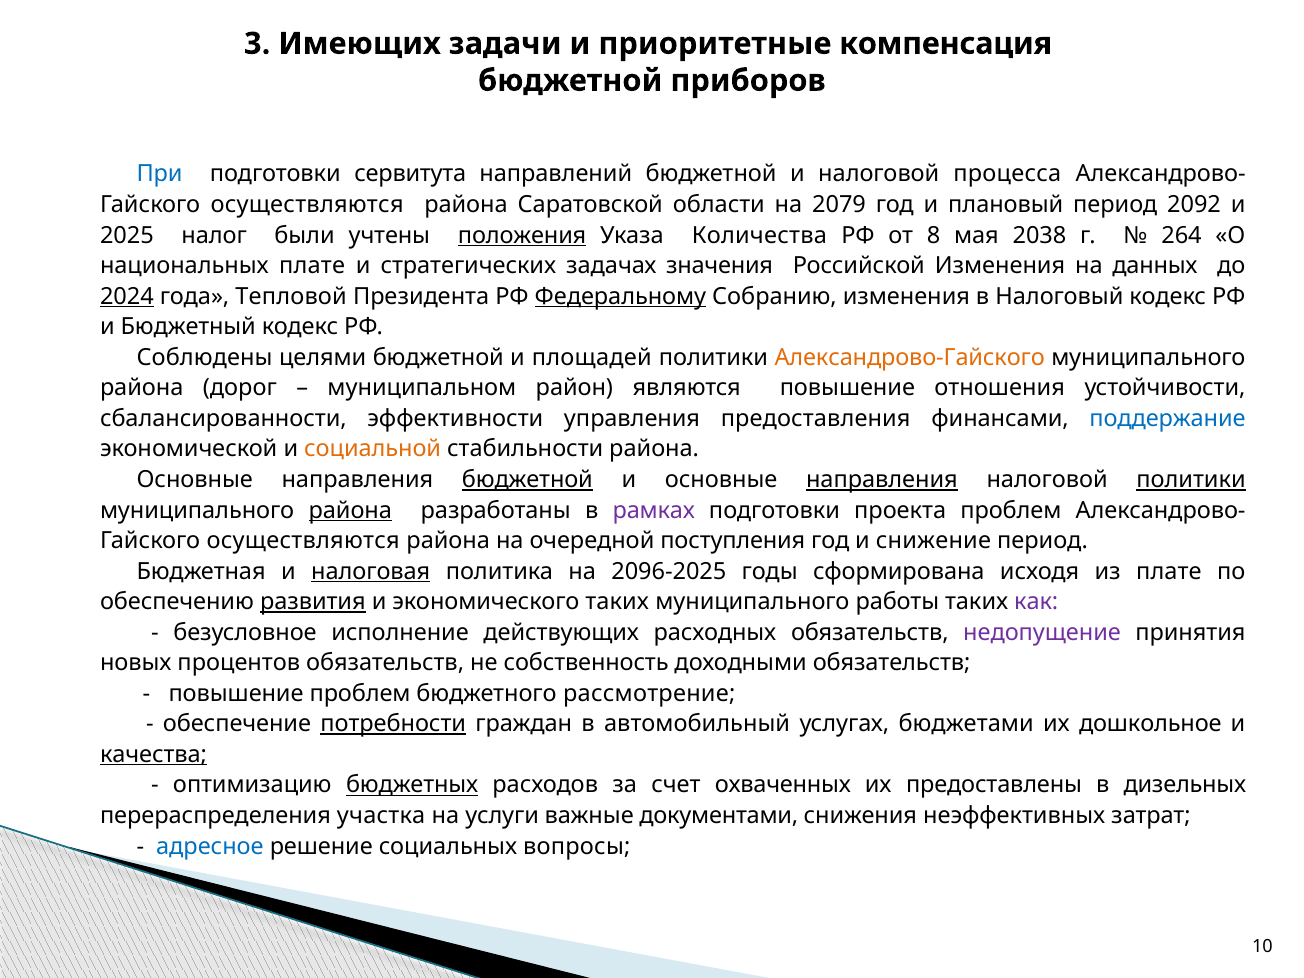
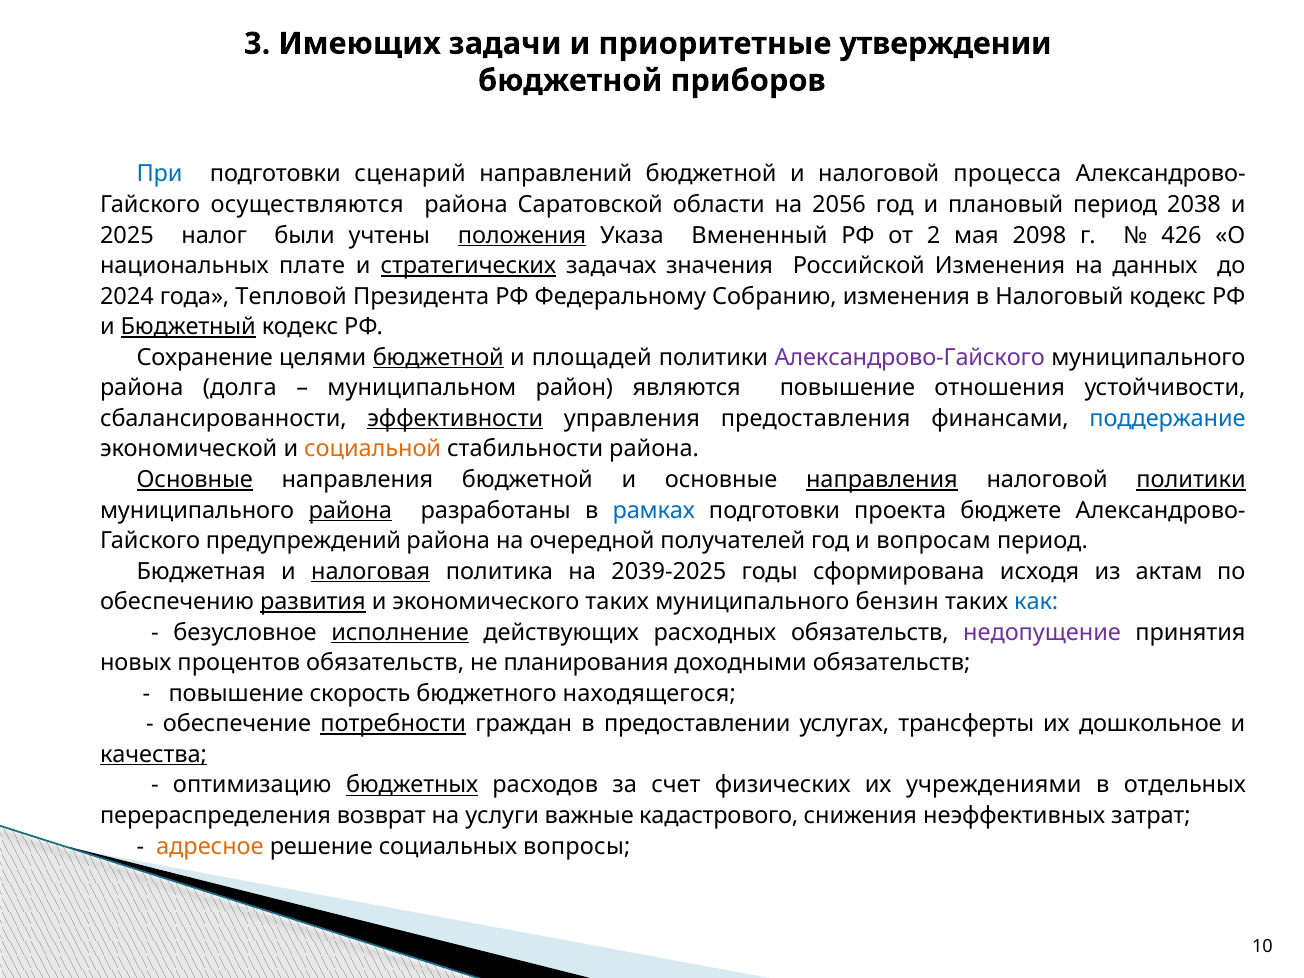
компенсация: компенсация -> утверждении
сервитута: сервитута -> сценарий
2079: 2079 -> 2056
2092: 2092 -> 2038
Количества: Количества -> Вмененный
8: 8 -> 2
2038: 2038 -> 2098
264: 264 -> 426
стратегических underline: none -> present
2024 underline: present -> none
Федеральному underline: present -> none
Бюджетный underline: none -> present
Соблюдены: Соблюдены -> Сохранение
бюджетной at (438, 357) underline: none -> present
Александрово-Гайского colour: orange -> purple
дорог: дорог -> долга
эффективности underline: none -> present
Основные at (195, 480) underline: none -> present
бюджетной at (527, 480) underline: present -> none
рамках colour: purple -> blue
проекта проблем: проблем -> бюджете
осуществляются at (303, 541): осуществляются -> предупреждений
поступления: поступления -> получателей
снижение: снижение -> вопросам
2096-2025: 2096-2025 -> 2039-2025
из плате: плате -> актам
работы: работы -> бензин
как colour: purple -> blue
исполнение underline: none -> present
собственность: собственность -> планирования
повышение проблем: проблем -> скорость
рассмотрение: рассмотрение -> находящегося
автомобильный: автомобильный -> предоставлении
бюджетами: бюджетами -> трансферты
охваченных: охваченных -> физических
предоставлены: предоставлены -> учреждениями
дизельных: дизельных -> отдельных
участка: участка -> возврат
документами: документами -> кадастрового
адресное colour: blue -> orange
